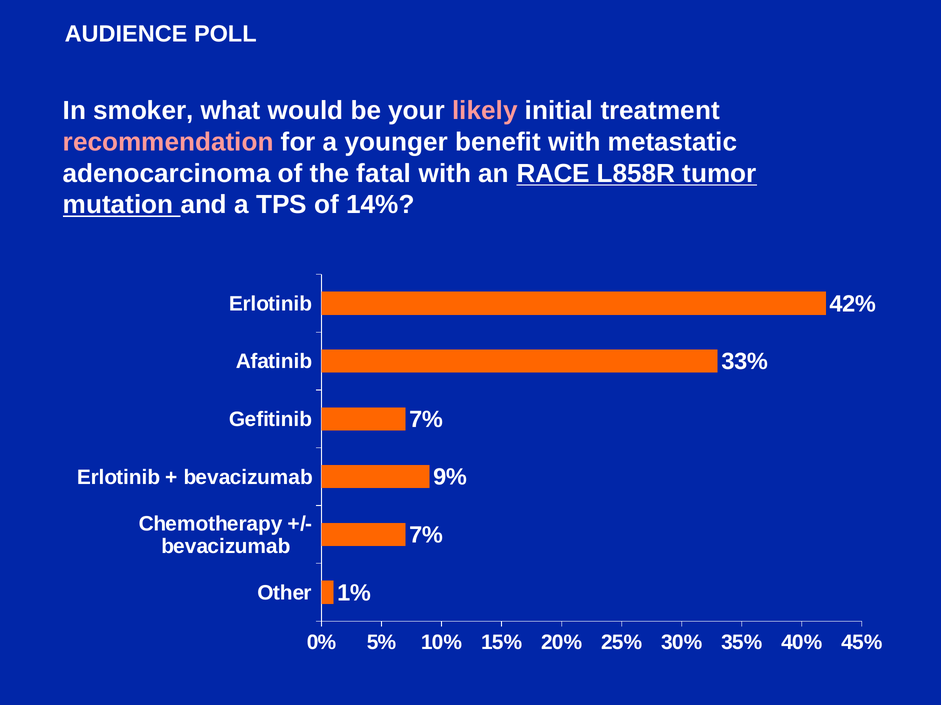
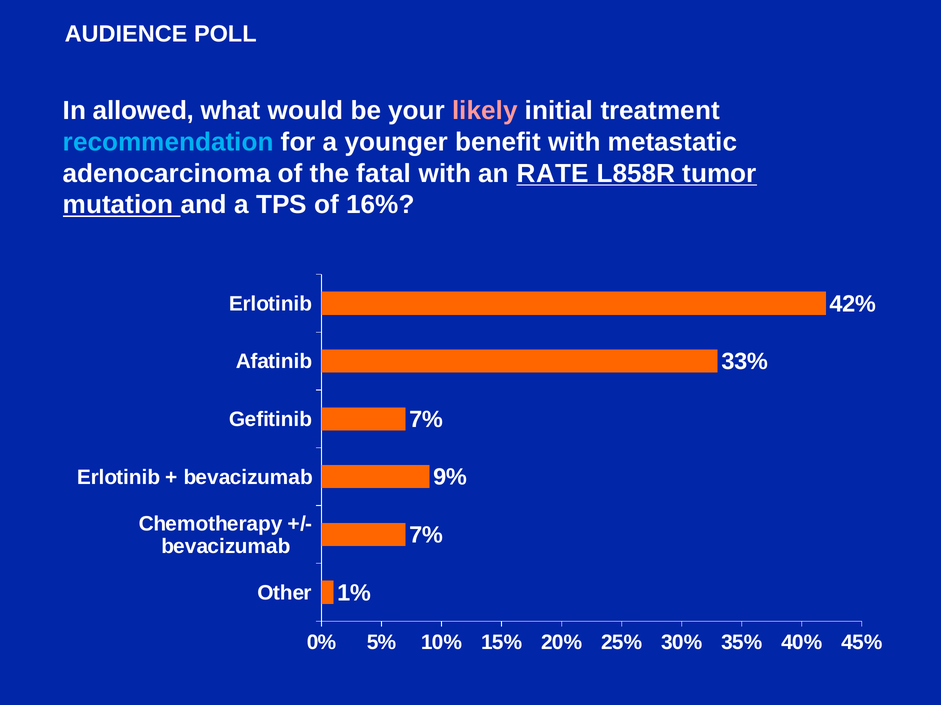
smoker: smoker -> allowed
recommendation colour: pink -> light blue
RACE: RACE -> RATE
14%: 14% -> 16%
